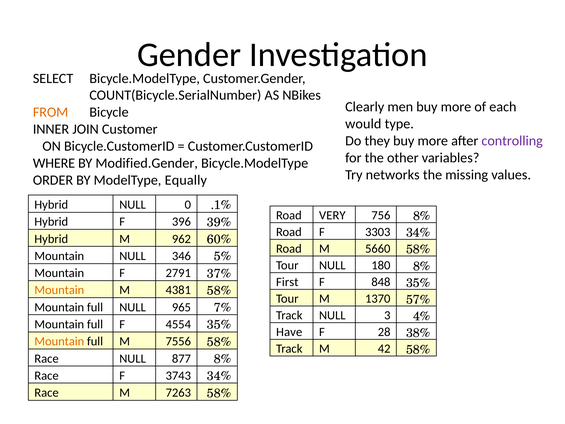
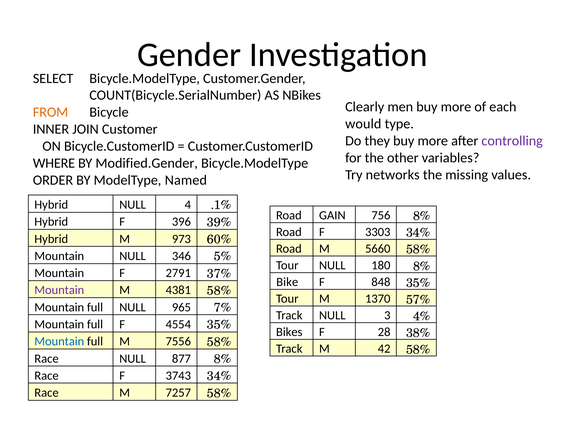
Equally: Equally -> Named
0: 0 -> 4
VERY: VERY -> GAIN
962: 962 -> 973
First: First -> Bike
Mountain at (59, 290) colour: orange -> purple
Have: Have -> Bikes
Mountain at (59, 341) colour: orange -> blue
7263: 7263 -> 7257
